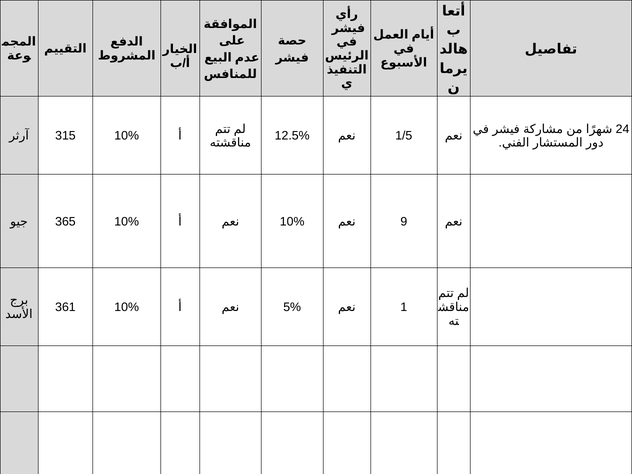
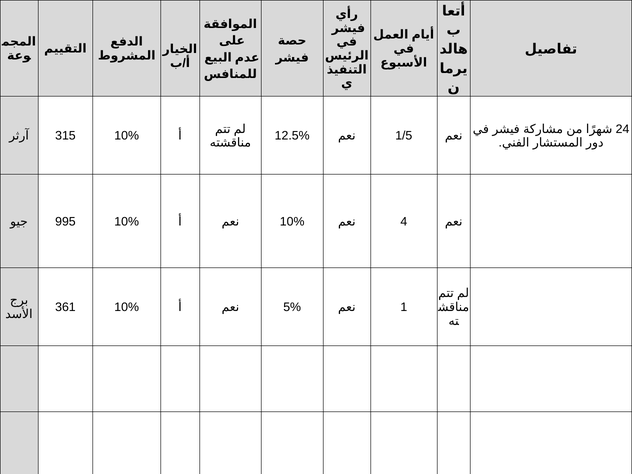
365: 365 -> 995
9: 9 -> 4
